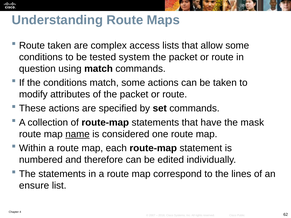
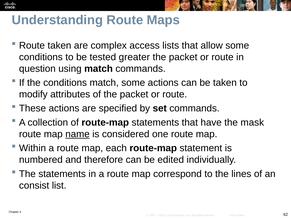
system: system -> greater
ensure: ensure -> consist
